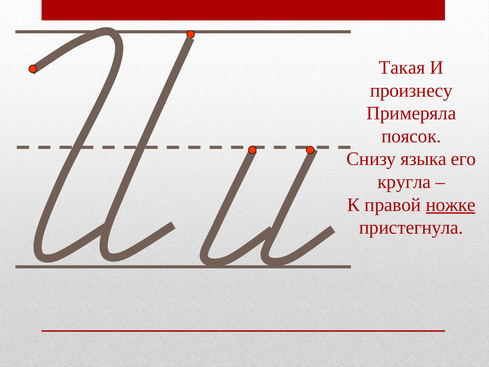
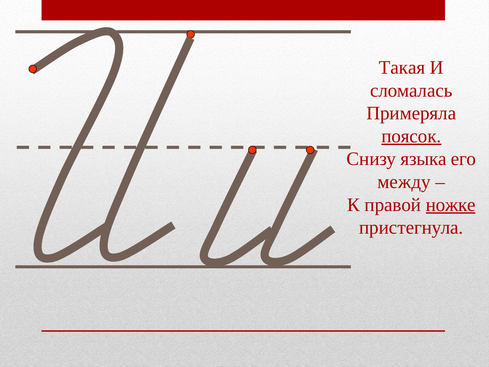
произнесу: произнесу -> сломалась
поясок underline: none -> present
кругла: кругла -> между
